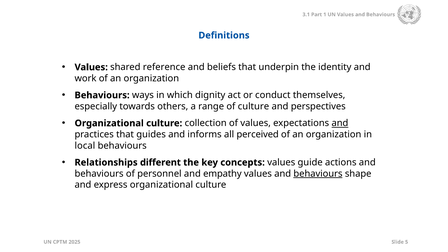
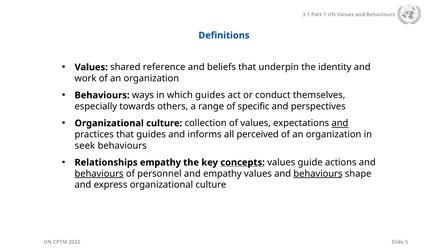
which dignity: dignity -> guides
of culture: culture -> specific
local: local -> seek
Relationships different: different -> empathy
concepts underline: none -> present
behaviours at (99, 174) underline: none -> present
